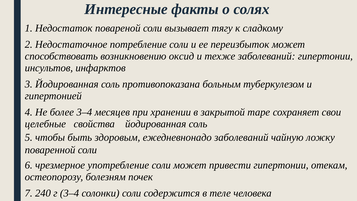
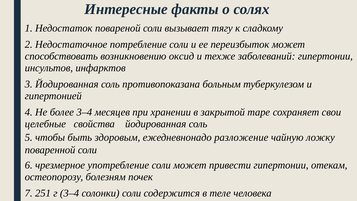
ежедневнонадо заболеваний: заболеваний -> разложение
240: 240 -> 251
